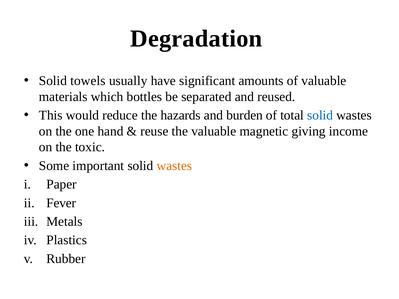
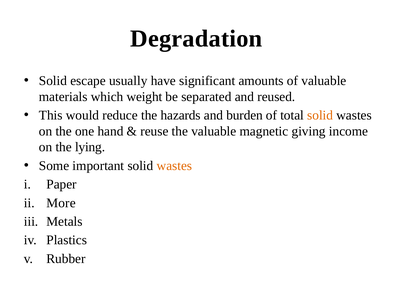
towels: towels -> escape
bottles: bottles -> weight
solid at (320, 115) colour: blue -> orange
toxic: toxic -> lying
Fever: Fever -> More
